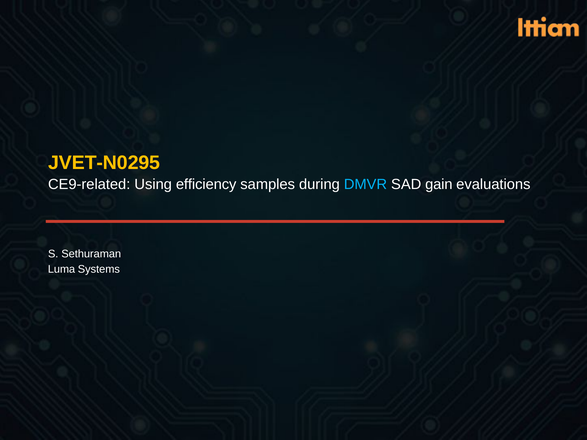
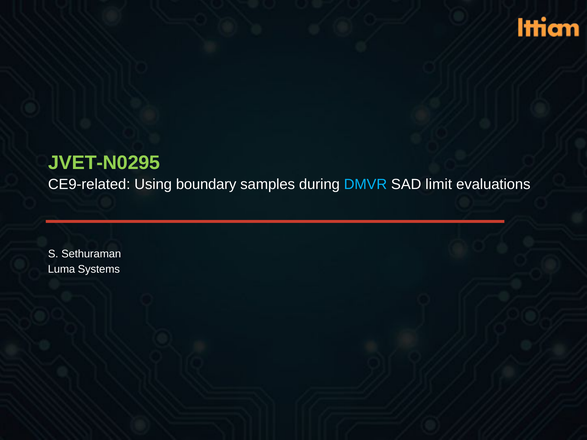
JVET-N0295 colour: yellow -> light green
efficiency: efficiency -> boundary
gain: gain -> limit
